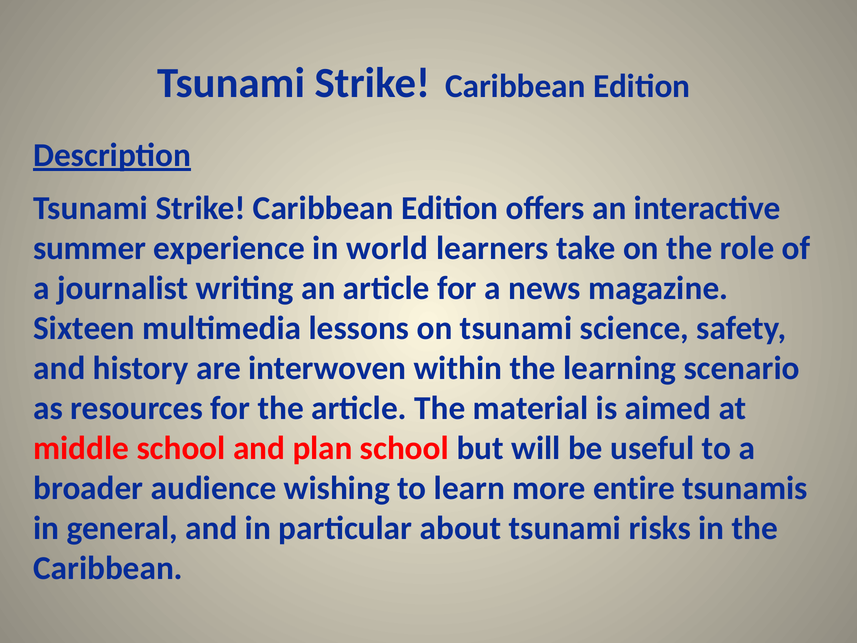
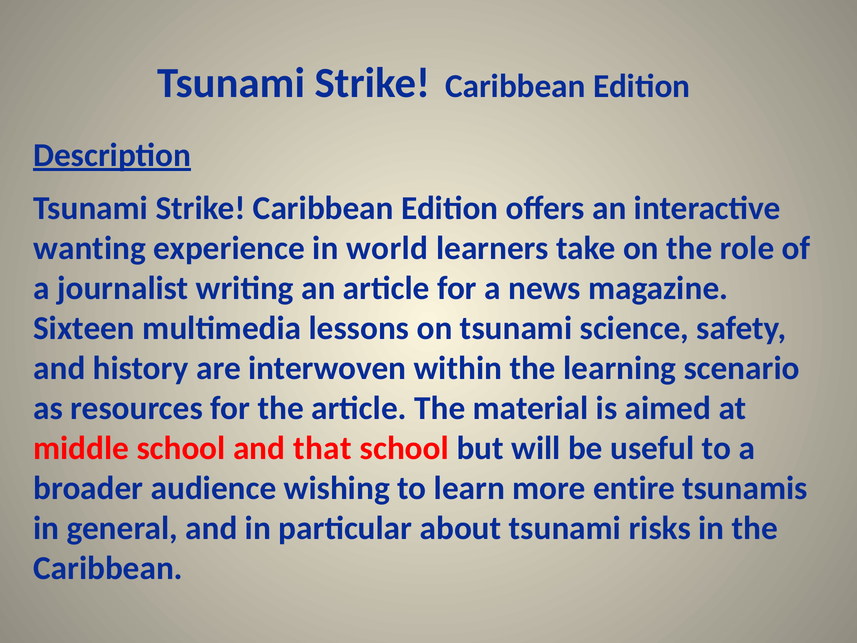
summer: summer -> wanting
plan: plan -> that
